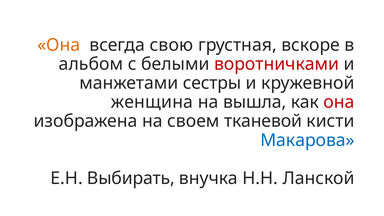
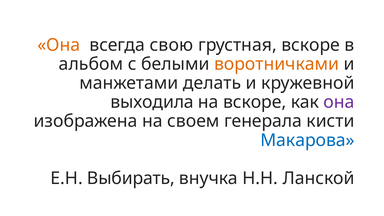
воротничками colour: red -> orange
сестры: сестры -> делать
женщина: женщина -> выходила
на вышла: вышла -> вскоре
она at (339, 102) colour: red -> purple
тканевой: тканевой -> генерала
